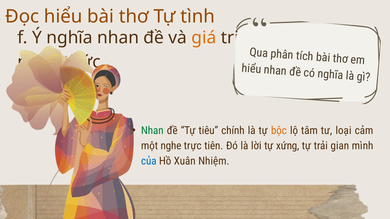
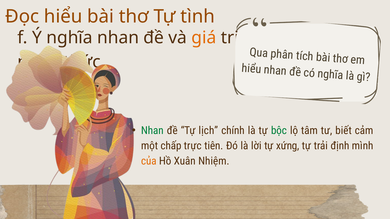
tiêu: tiêu -> lịch
bộc colour: orange -> green
loại: loại -> biết
nghe: nghe -> chấp
gian: gian -> định
của colour: blue -> orange
